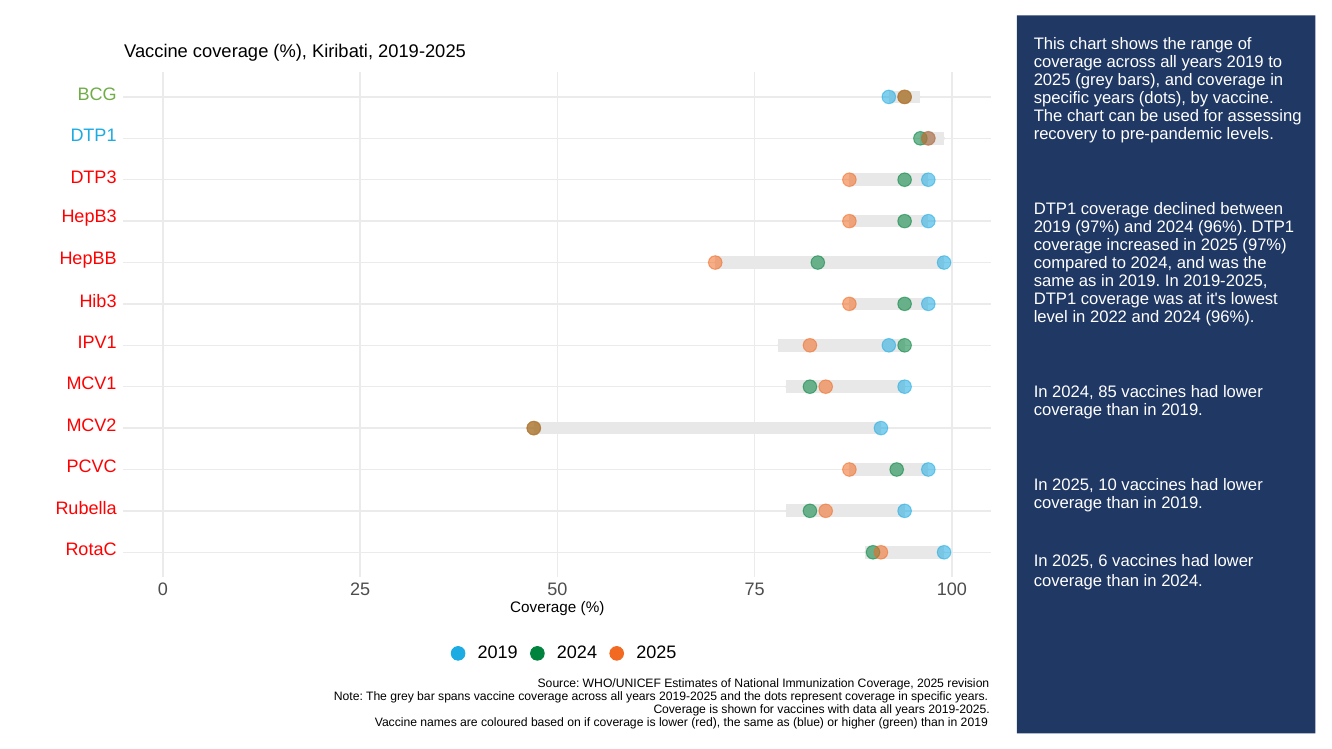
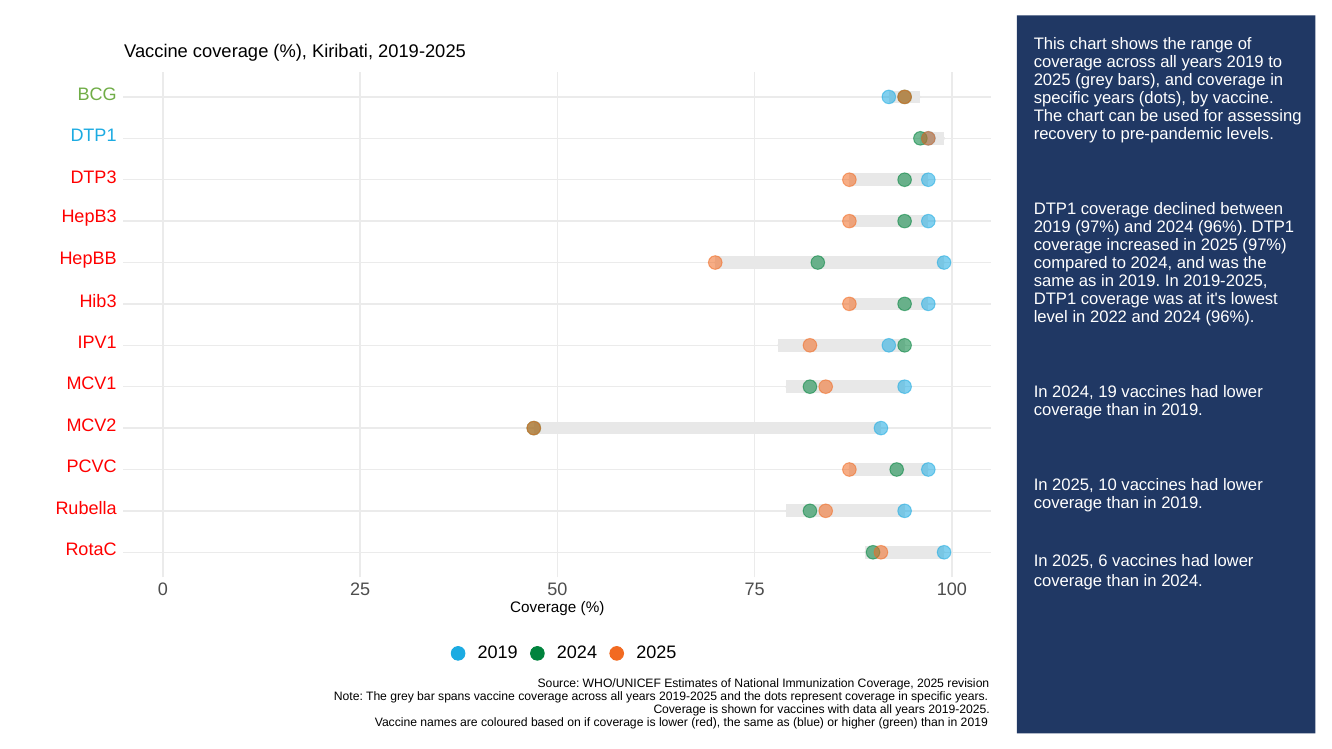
85: 85 -> 19
